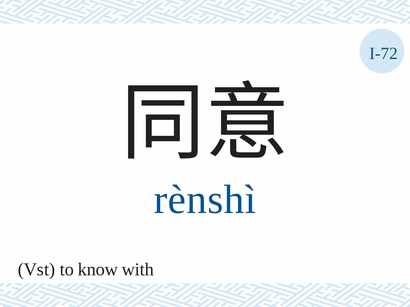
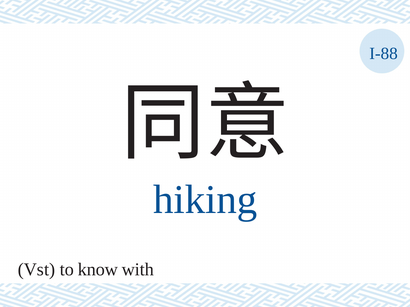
I-72: I-72 -> I-88
rènshì: rènshì -> hiking
